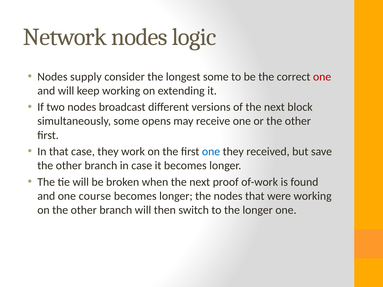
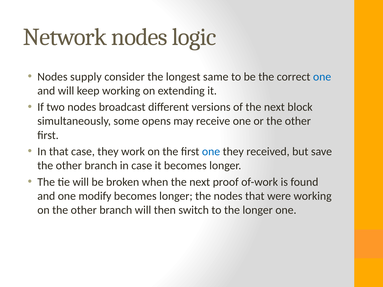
longest some: some -> same
one at (322, 77) colour: red -> blue
course: course -> modify
